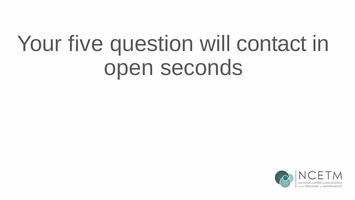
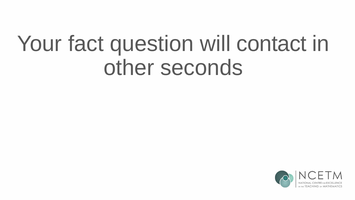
five: five -> fact
open: open -> other
